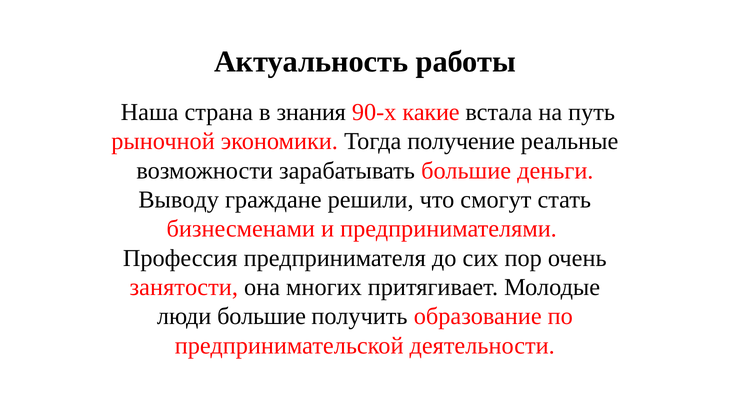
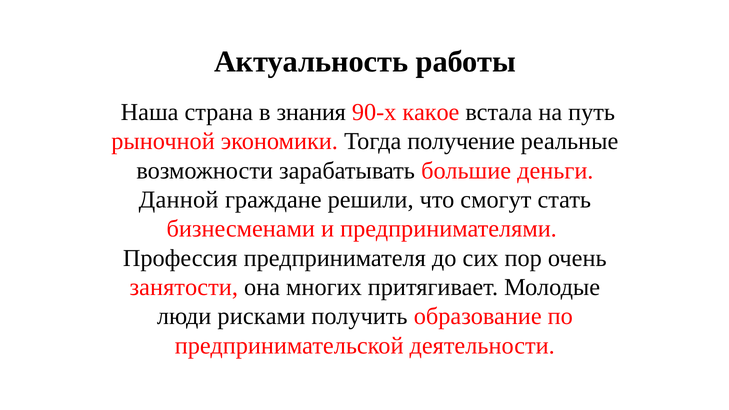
какие: какие -> какое
Выводу: Выводу -> Данной
люди большие: большие -> рисками
